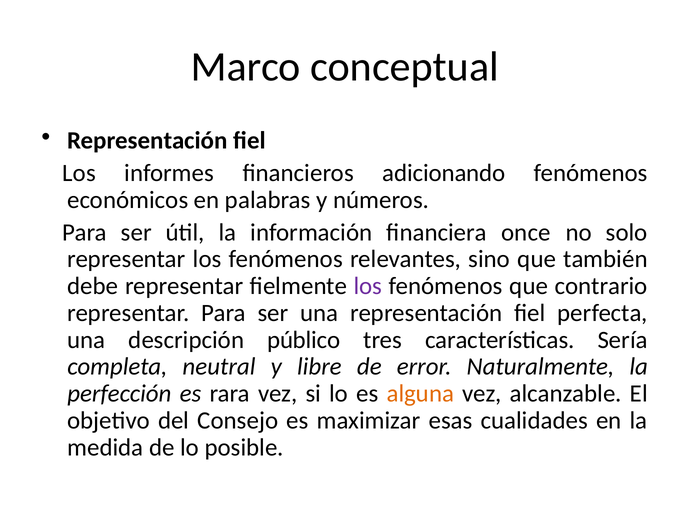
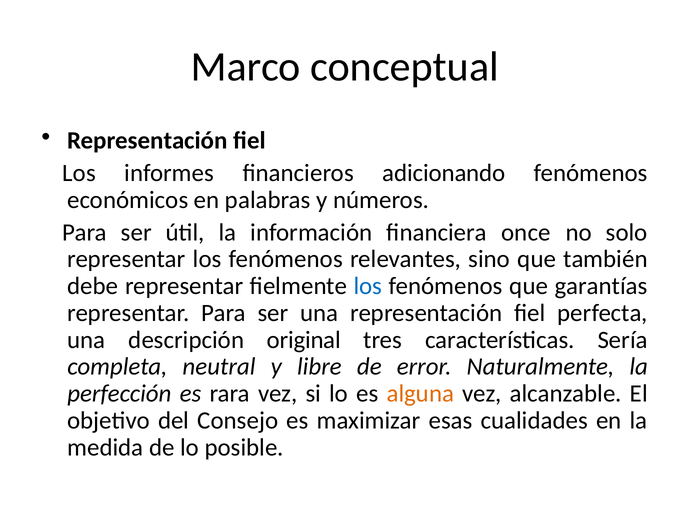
los at (368, 286) colour: purple -> blue
contrario: contrario -> garantías
público: público -> original
